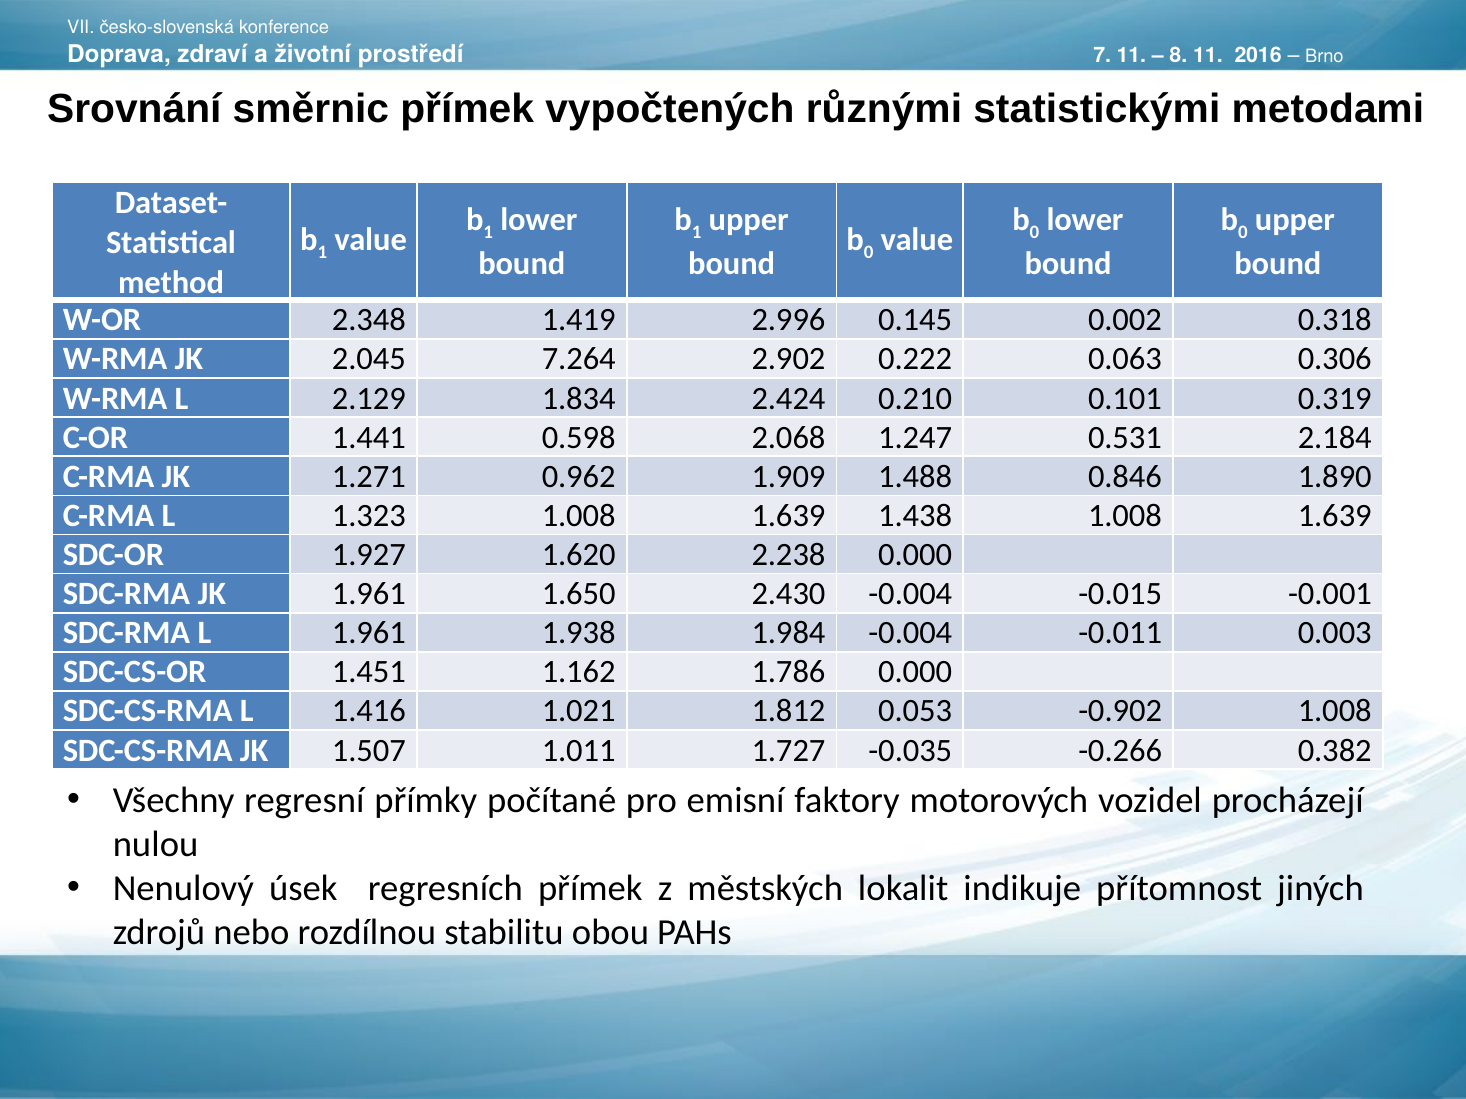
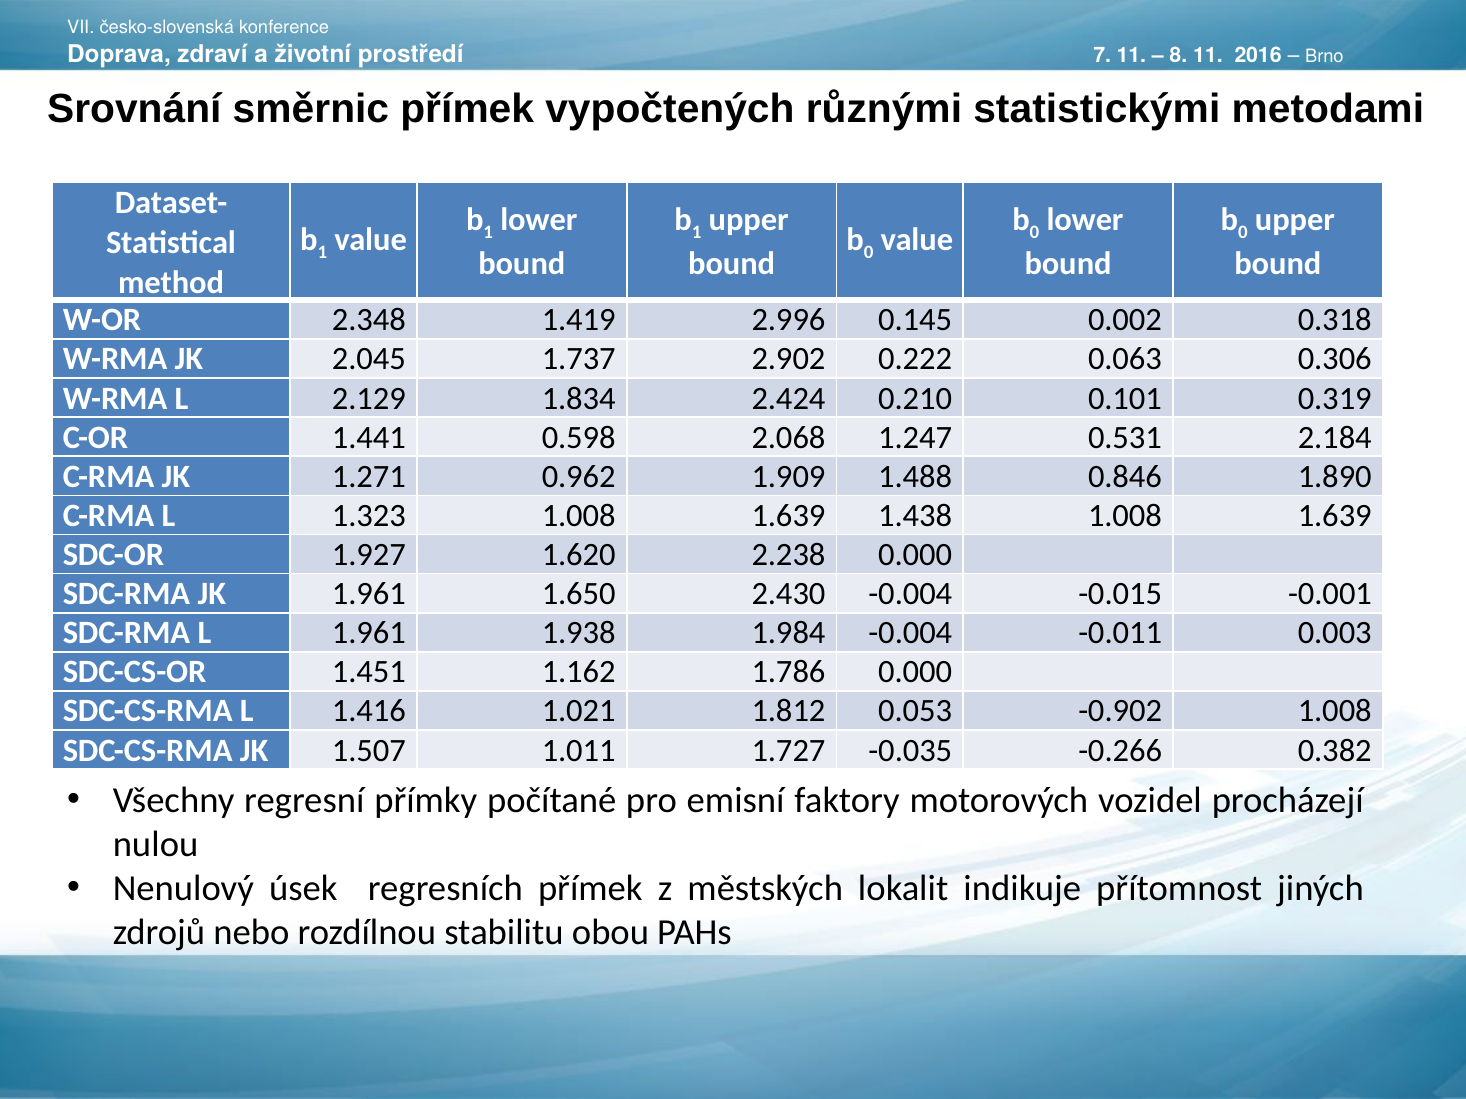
7.264: 7.264 -> 1.737
